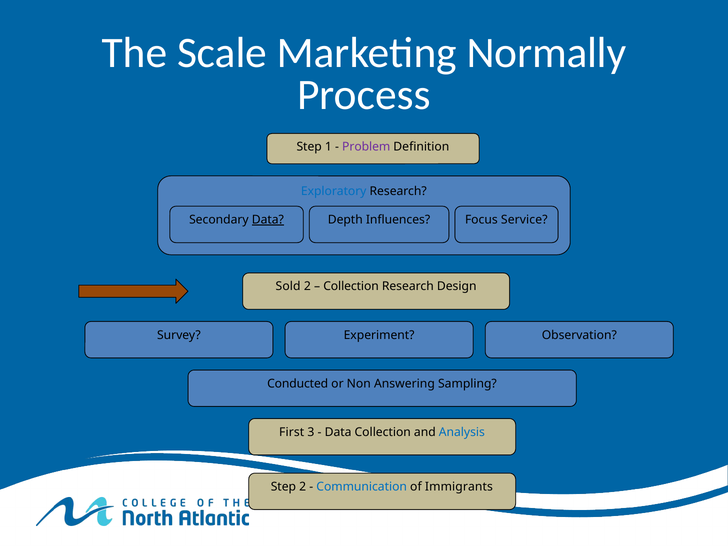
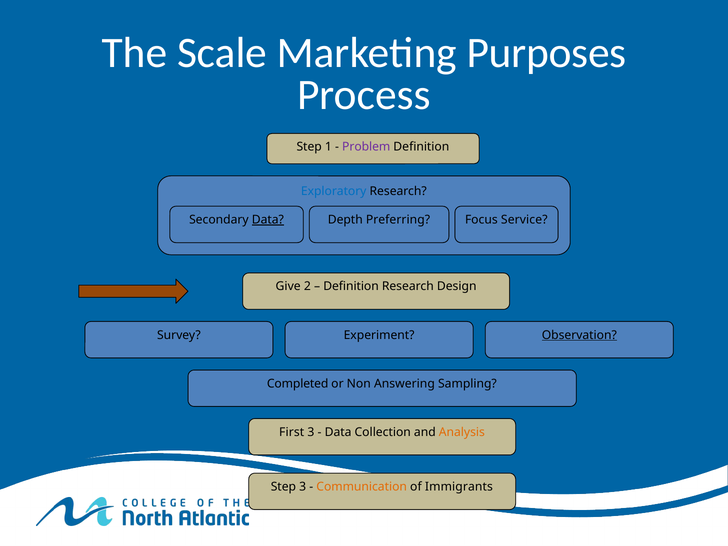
Normally: Normally -> Purposes
Influences: Influences -> Preferring
Sold: Sold -> Give
Collection at (351, 286): Collection -> Definition
Observation underline: none -> present
Conducted: Conducted -> Completed
Analysis colour: blue -> orange
Step 2: 2 -> 3
Communication colour: blue -> orange
